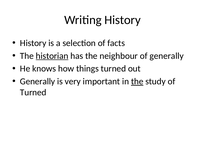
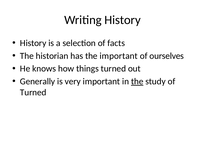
historian underline: present -> none
the neighbour: neighbour -> important
of generally: generally -> ourselves
